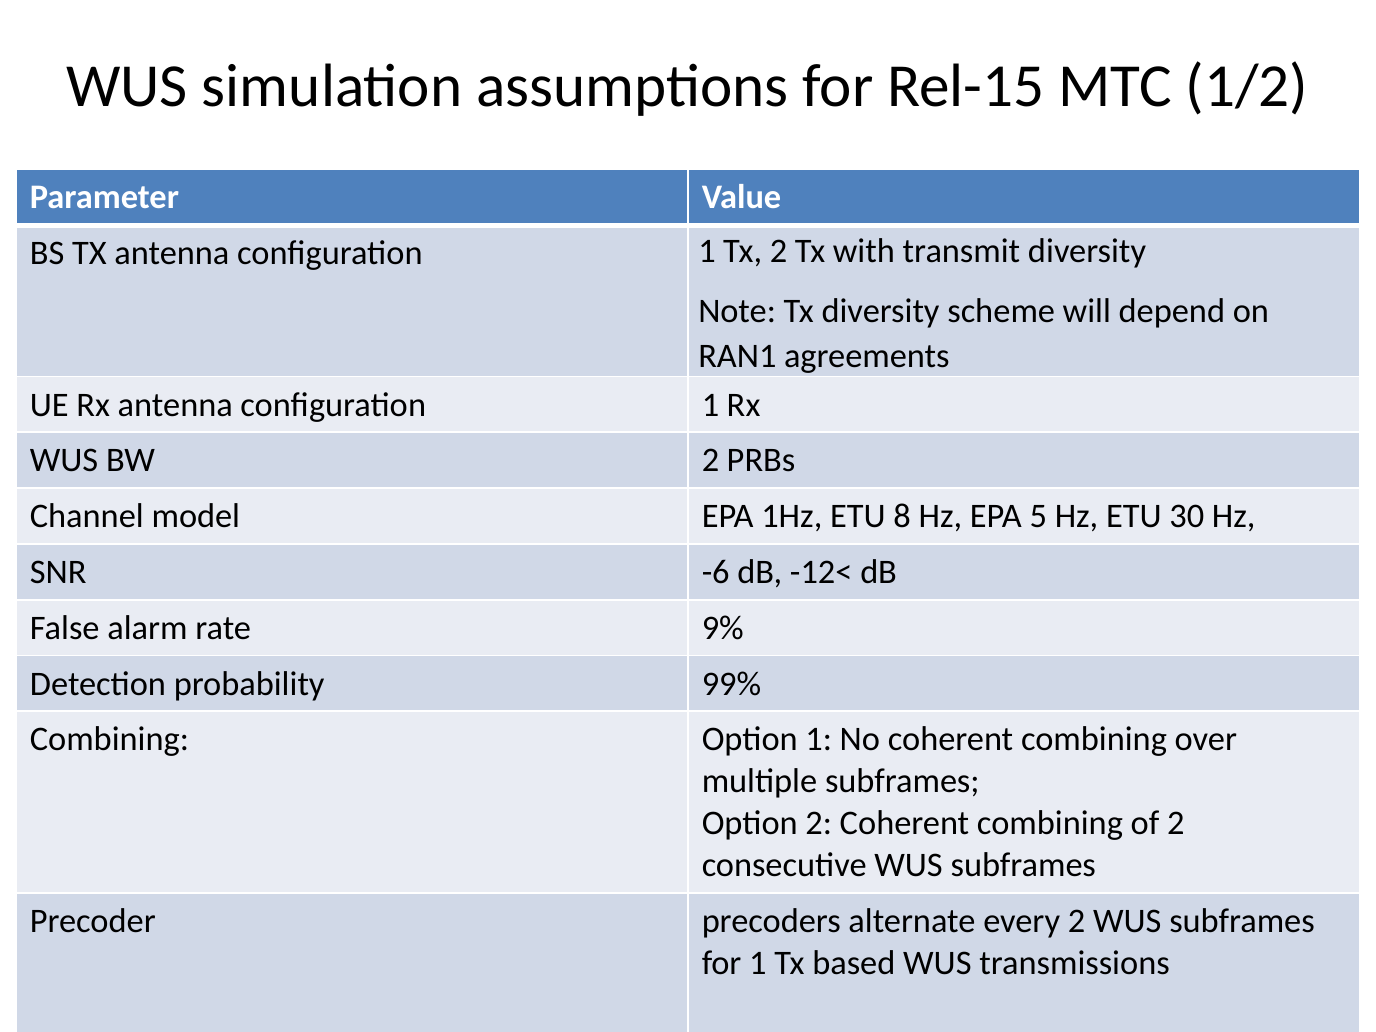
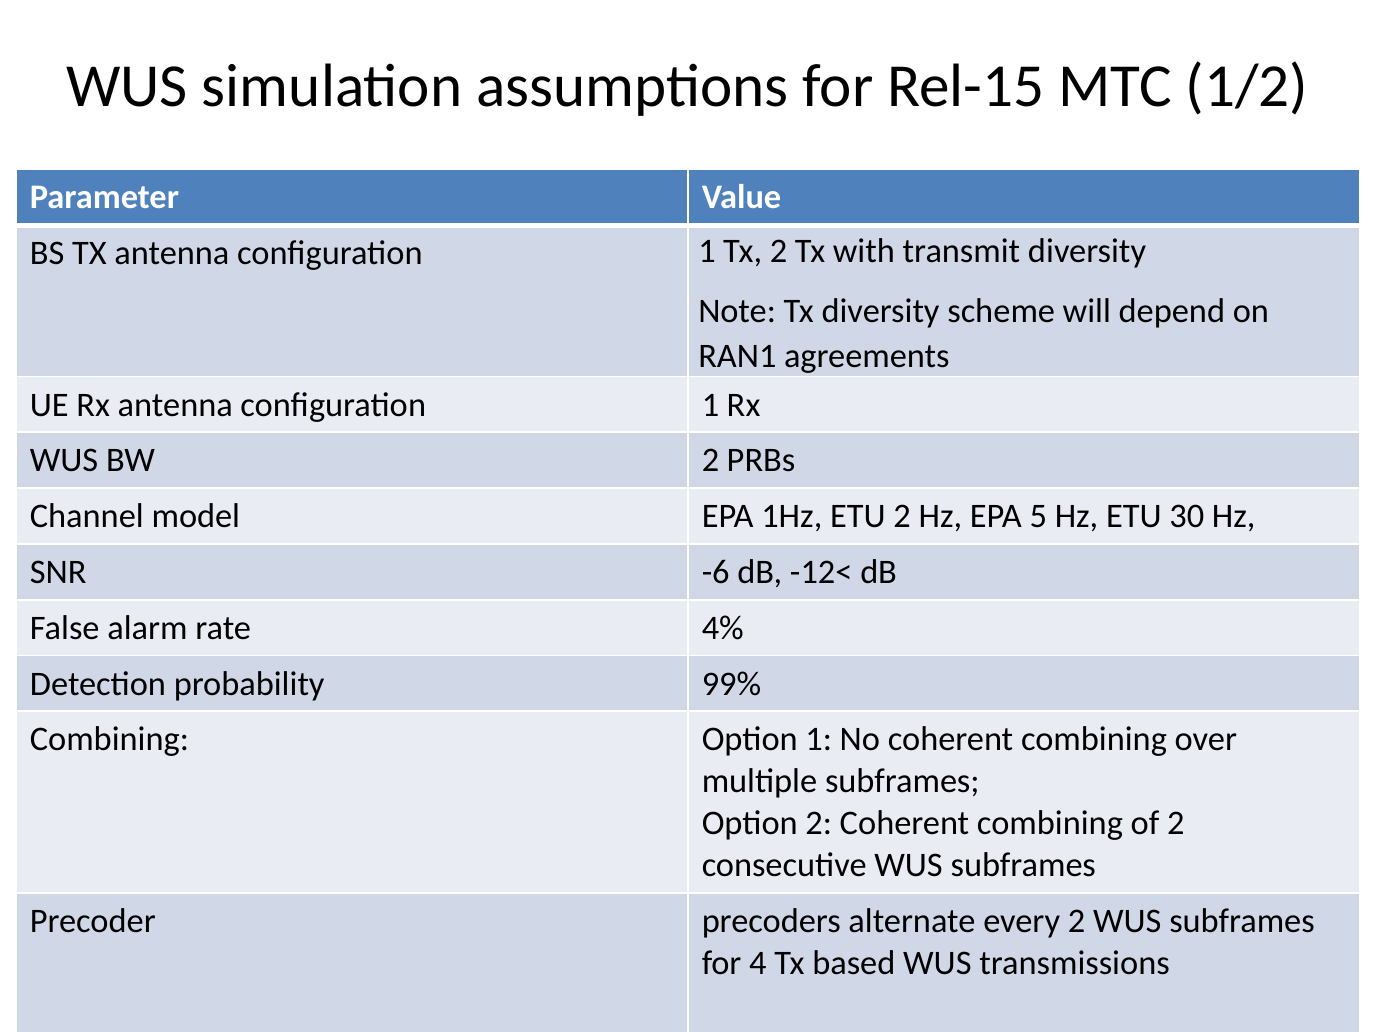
ETU 8: 8 -> 2
9%: 9% -> 4%
for 1: 1 -> 4
